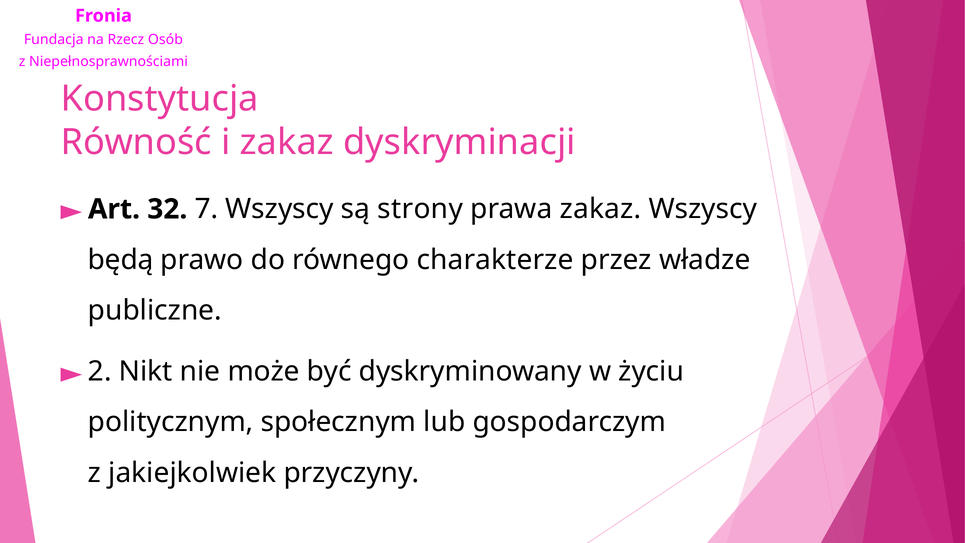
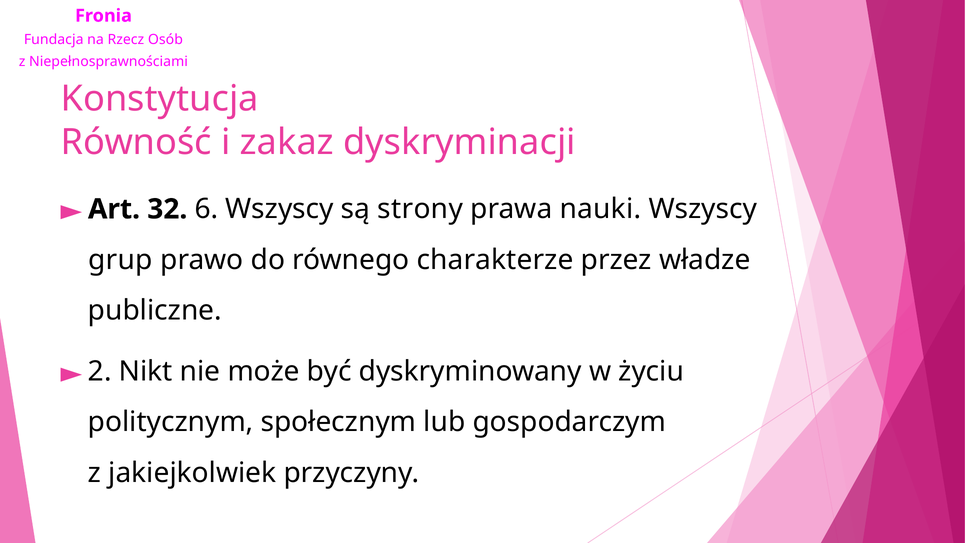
7: 7 -> 6
prawa zakaz: zakaz -> nauki
będą: będą -> grup
